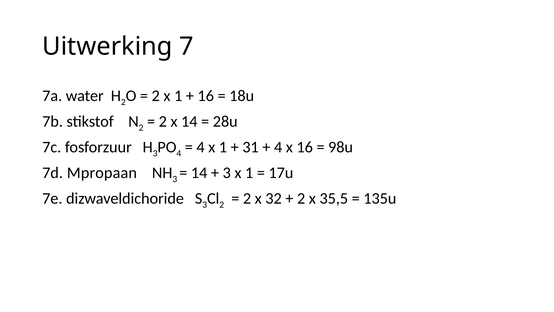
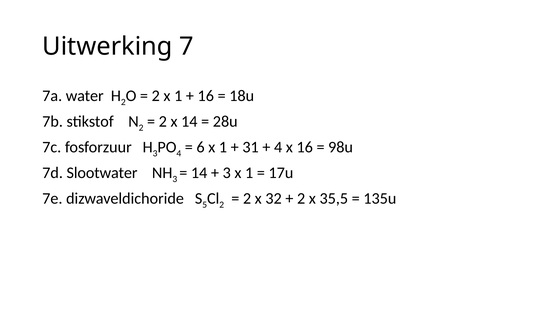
4 at (201, 147): 4 -> 6
Mpropaan: Mpropaan -> Slootwater
3 at (205, 204): 3 -> 5
